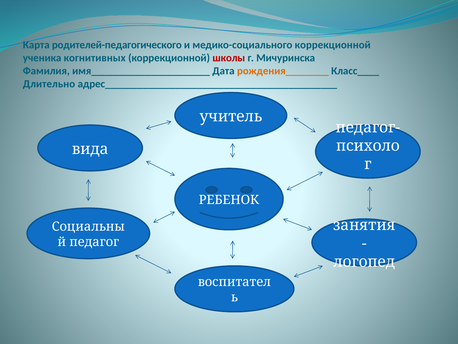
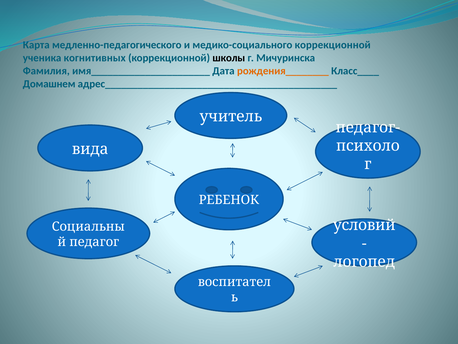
родителей-педагогического: родителей-педагогического -> медленно-педагогического
школы colour: red -> black
Длительно: Длительно -> Домашнем
занятия: занятия -> условий
